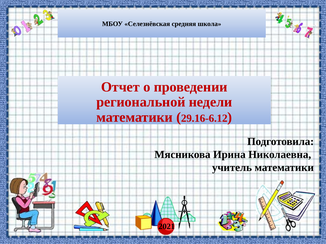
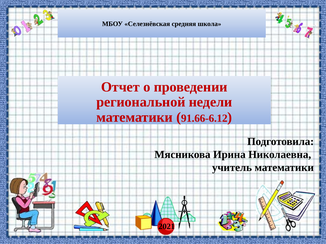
29.16-6.12: 29.16-6.12 -> 91.66-6.12
